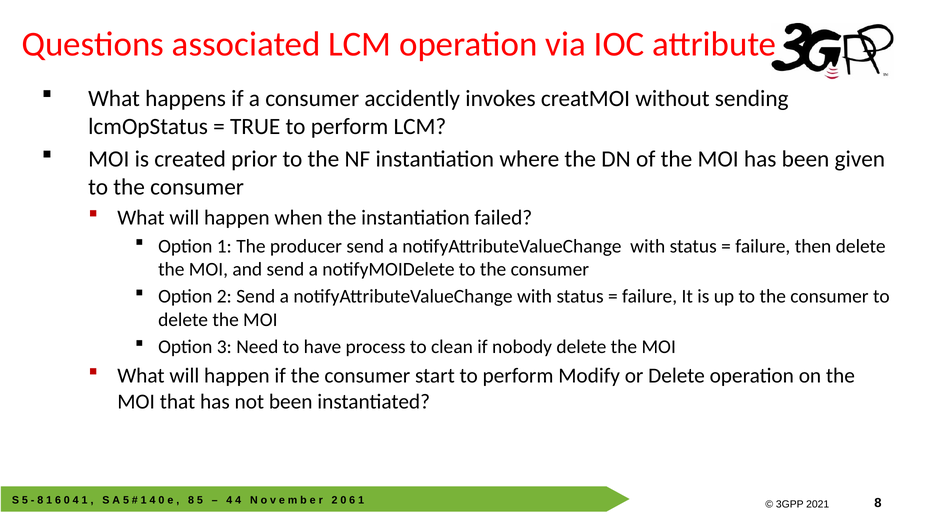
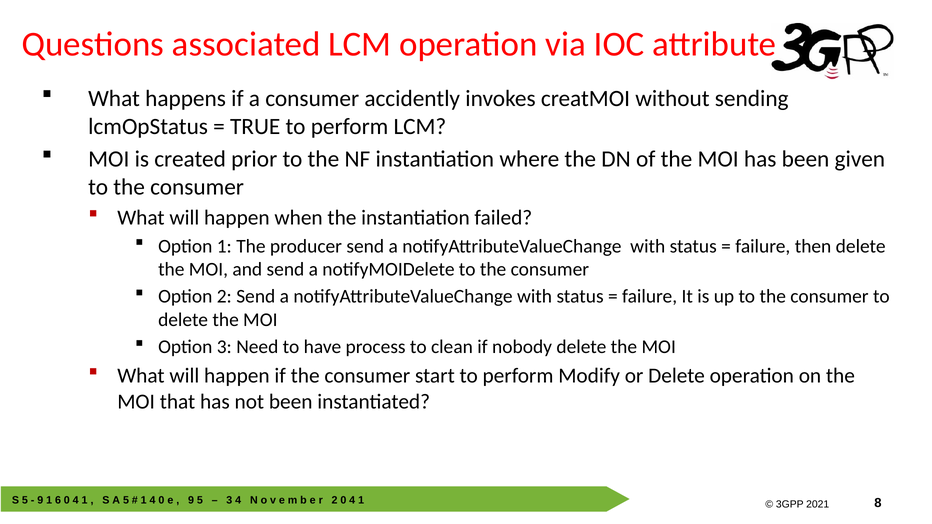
8 at (40, 501): 8 -> 9
8 at (191, 501): 8 -> 9
4 at (229, 501): 4 -> 3
6 at (352, 501): 6 -> 4
